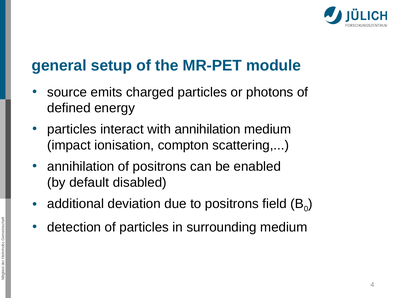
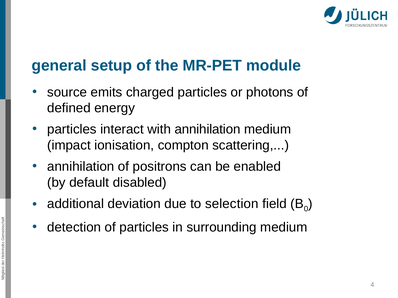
to positrons: positrons -> selection
